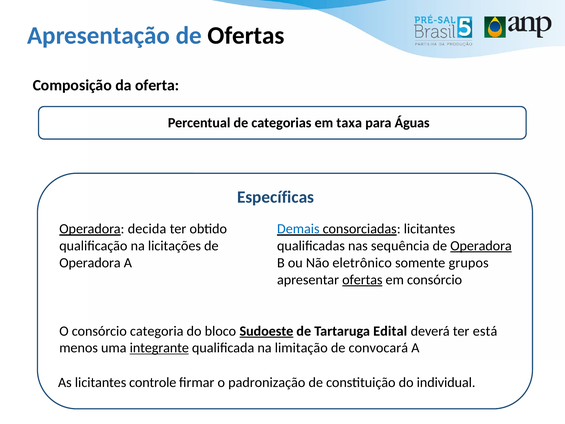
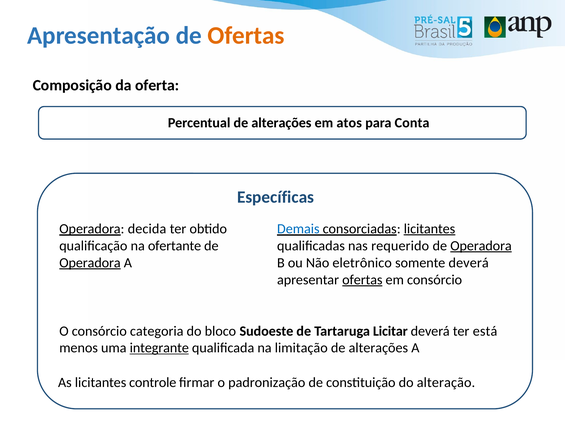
Ofertas at (246, 36) colour: black -> orange
Percentual de categorias: categorias -> alterações
taxa: taxa -> atos
Águas: Águas -> Conta
licitantes at (430, 229) underline: none -> present
licitações: licitações -> ofertante
sequência: sequência -> requerido
Operadora at (90, 263) underline: none -> present
somente grupos: grupos -> deverá
Sudoeste underline: present -> none
Edital: Edital -> Licitar
convocará at (378, 348): convocará -> alterações
individual: individual -> alteração
